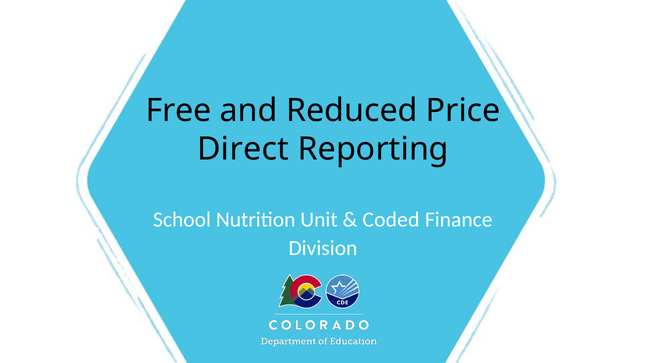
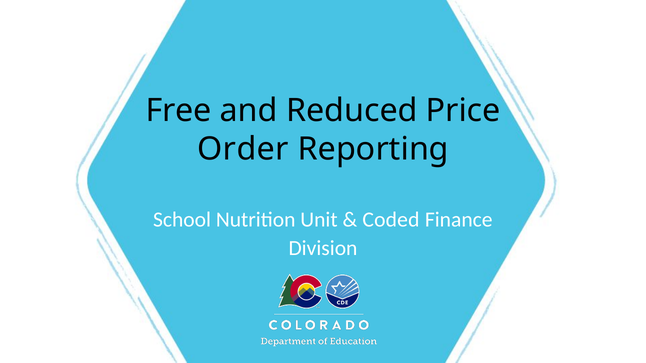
Direct: Direct -> Order
